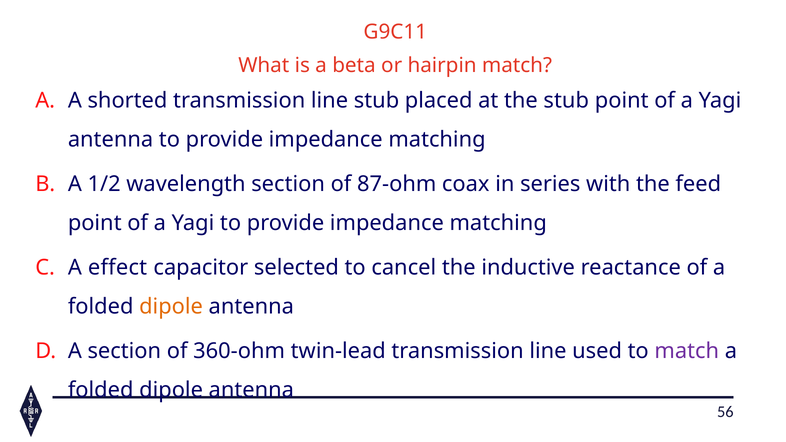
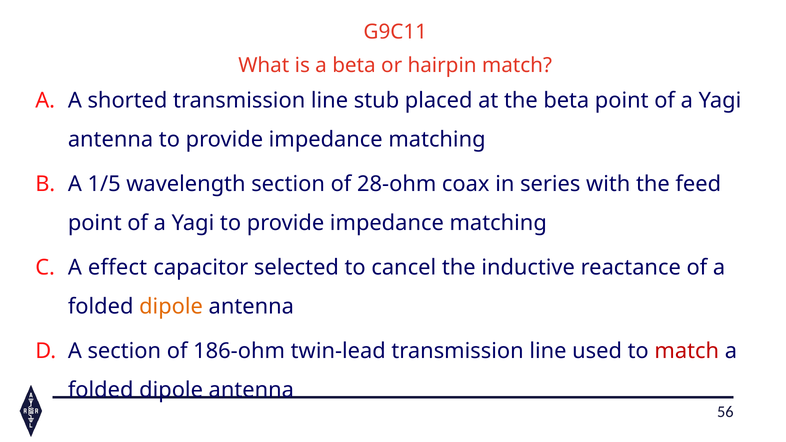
the stub: stub -> beta
1/2: 1/2 -> 1/5
87-ohm: 87-ohm -> 28-ohm
360-ohm: 360-ohm -> 186-ohm
match at (687, 351) colour: purple -> red
